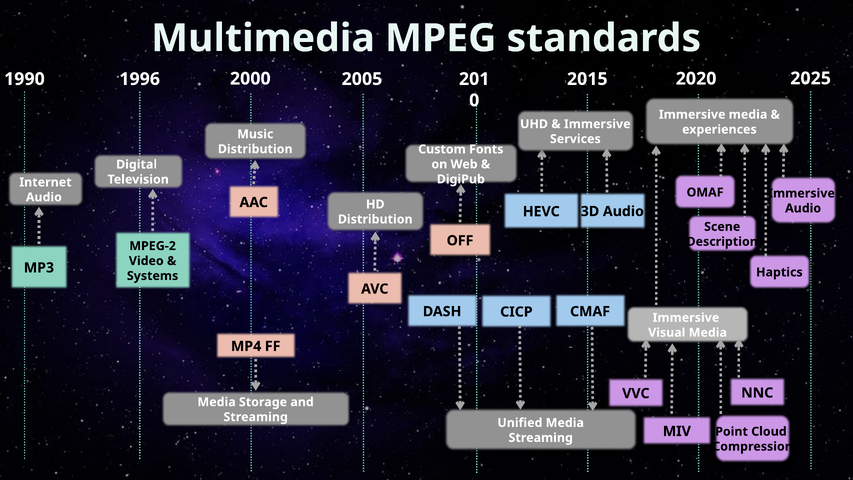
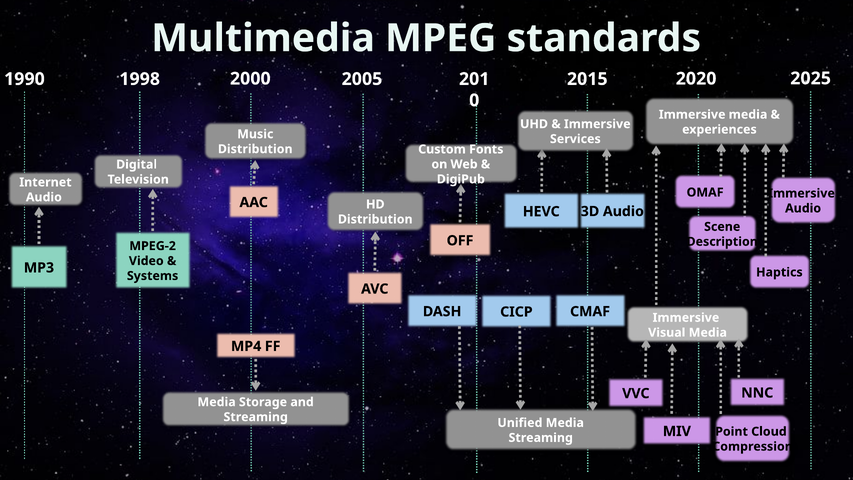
1996: 1996 -> 1998
